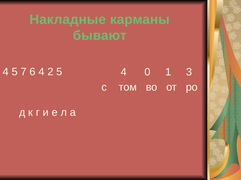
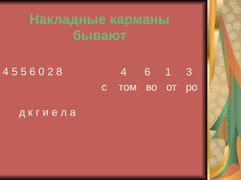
5 7: 7 -> 5
6 4: 4 -> 0
2 5: 5 -> 8
4 0: 0 -> 6
